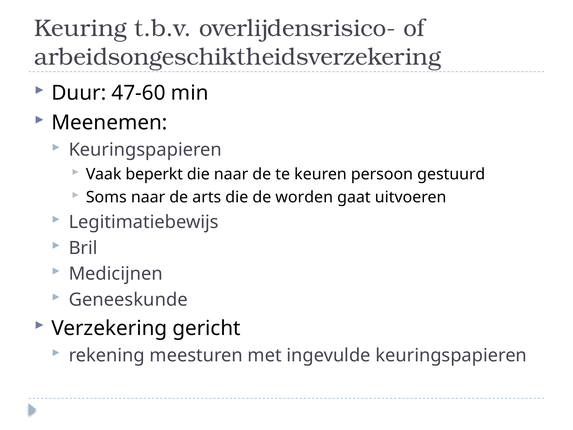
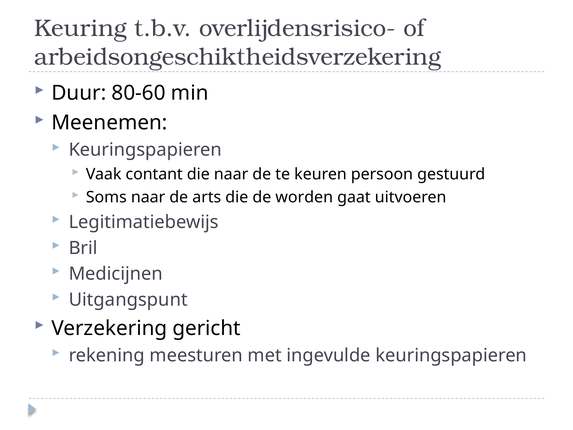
47-60: 47-60 -> 80-60
beperkt: beperkt -> contant
Geneeskunde: Geneeskunde -> Uitgangspunt
